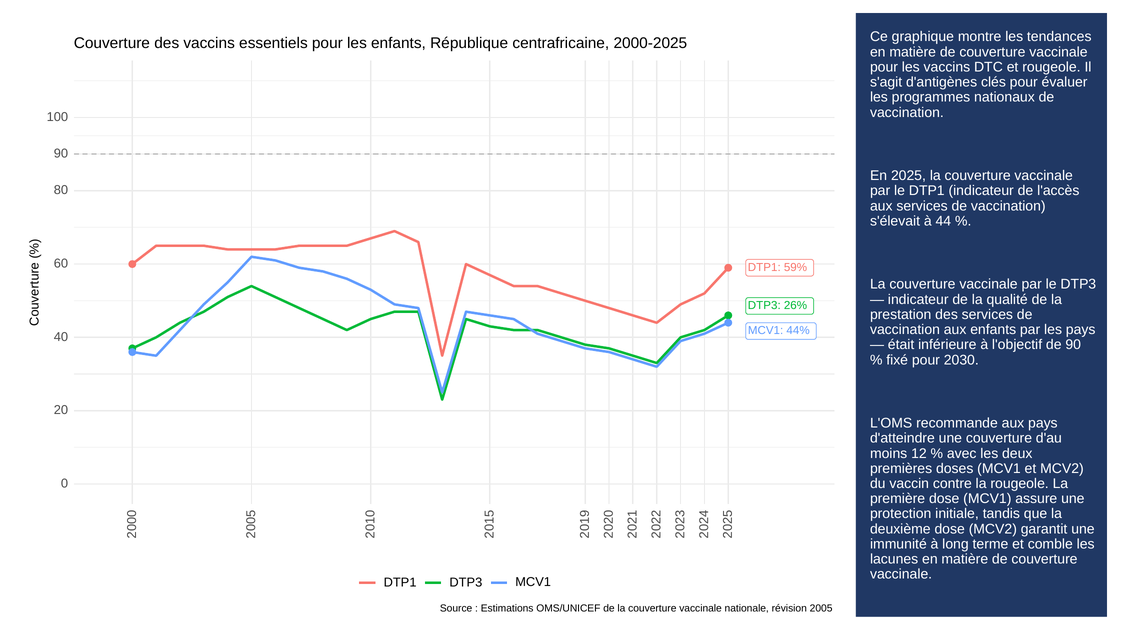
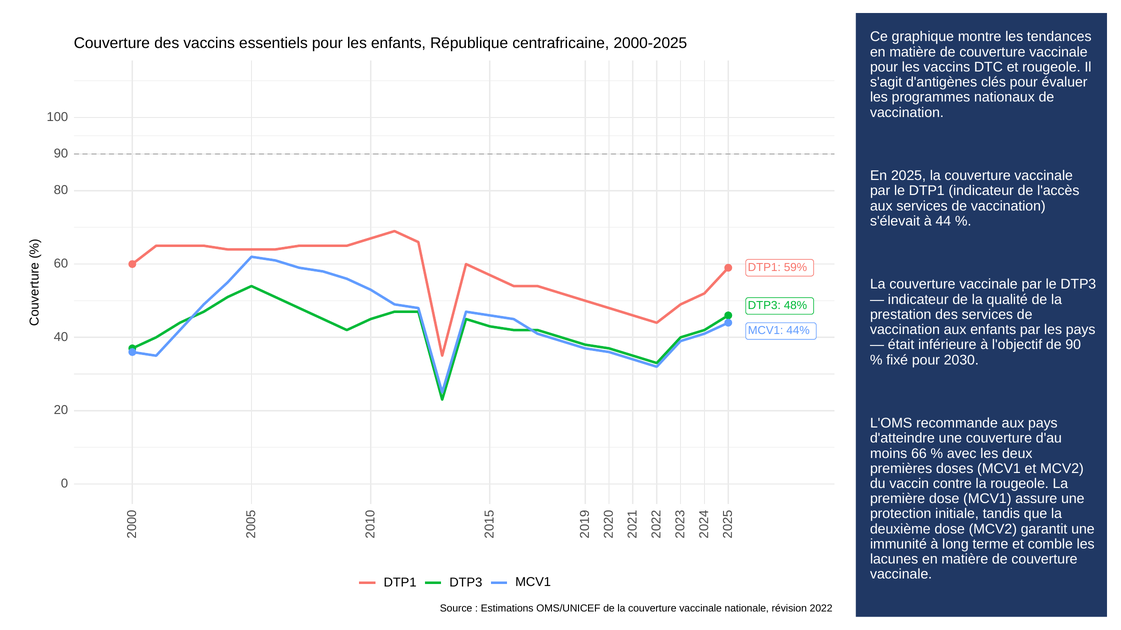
26%: 26% -> 48%
12: 12 -> 66
2005: 2005 -> 2022
